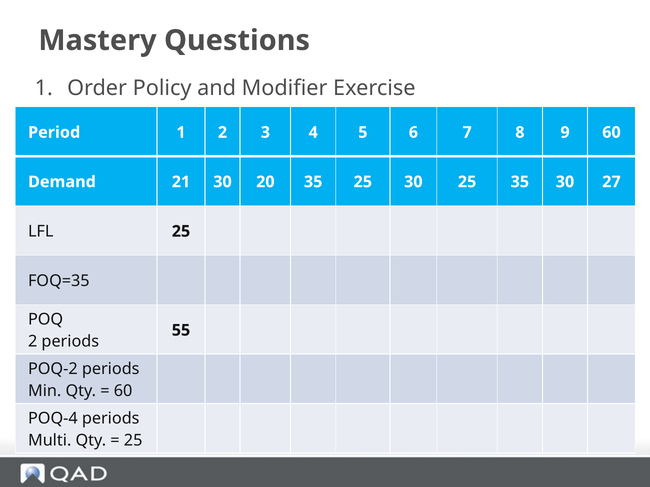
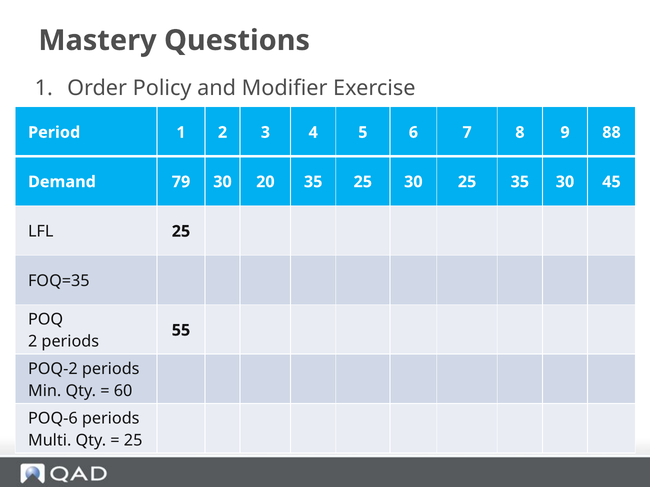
9 60: 60 -> 88
21: 21 -> 79
27: 27 -> 45
POQ-4: POQ-4 -> POQ-6
